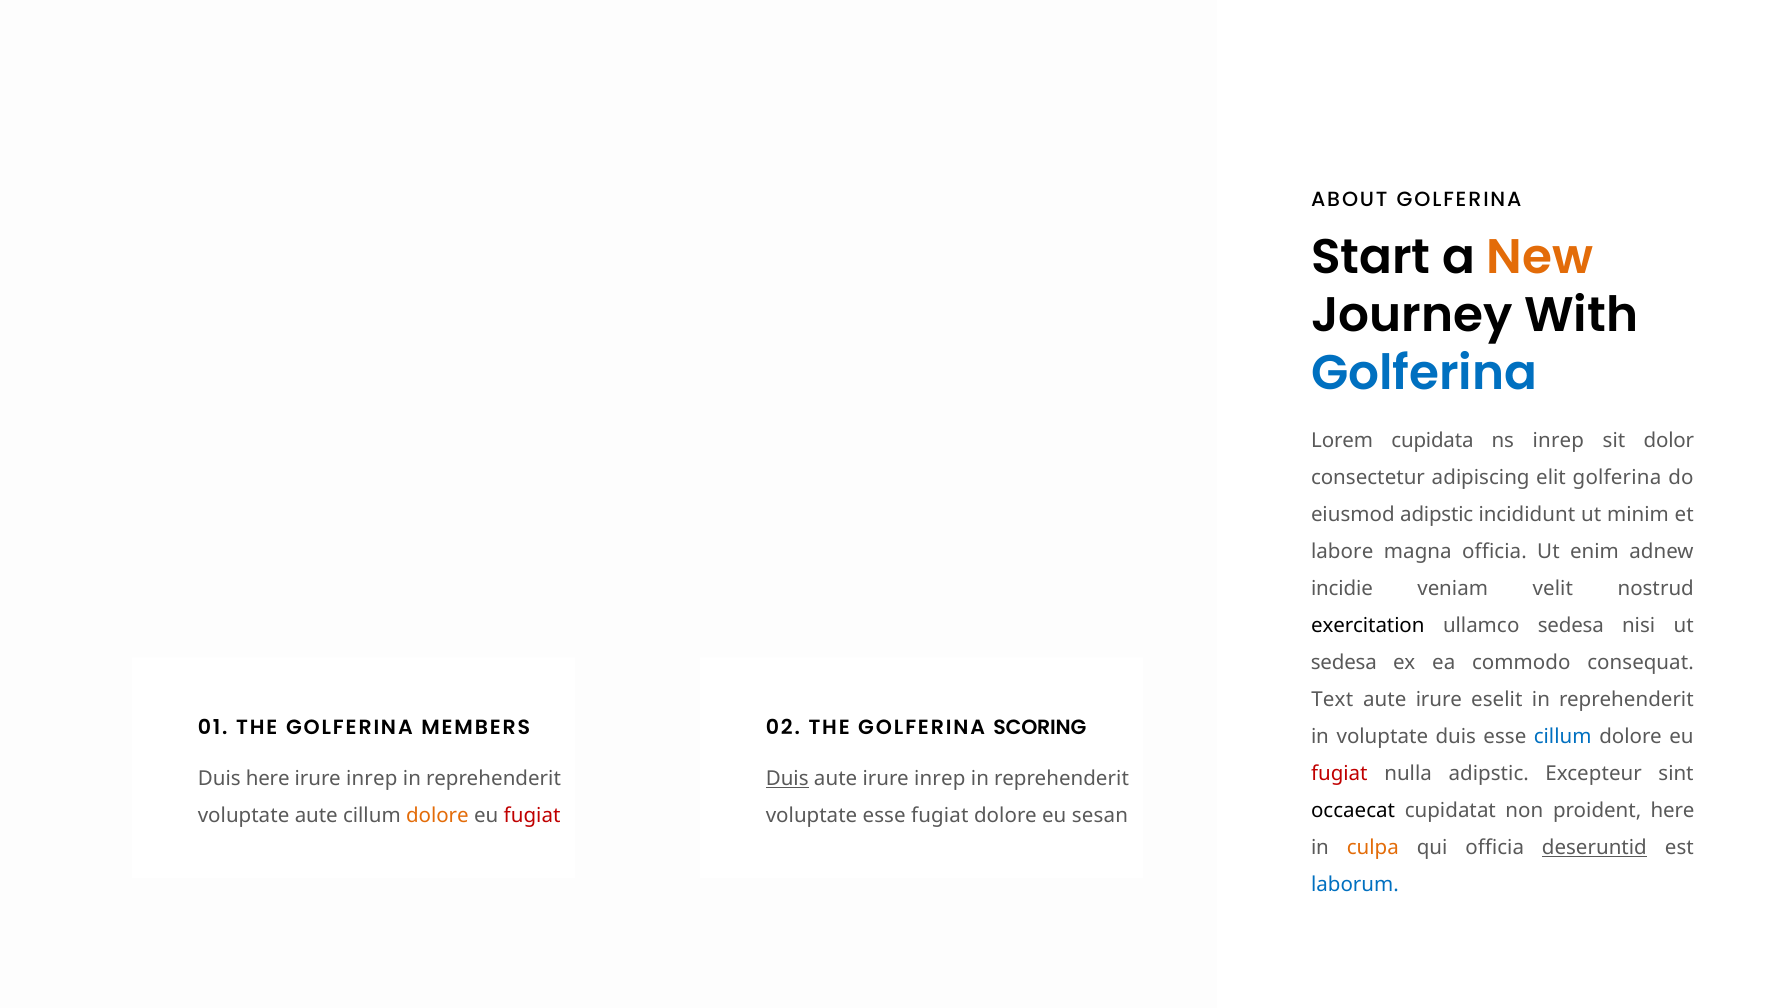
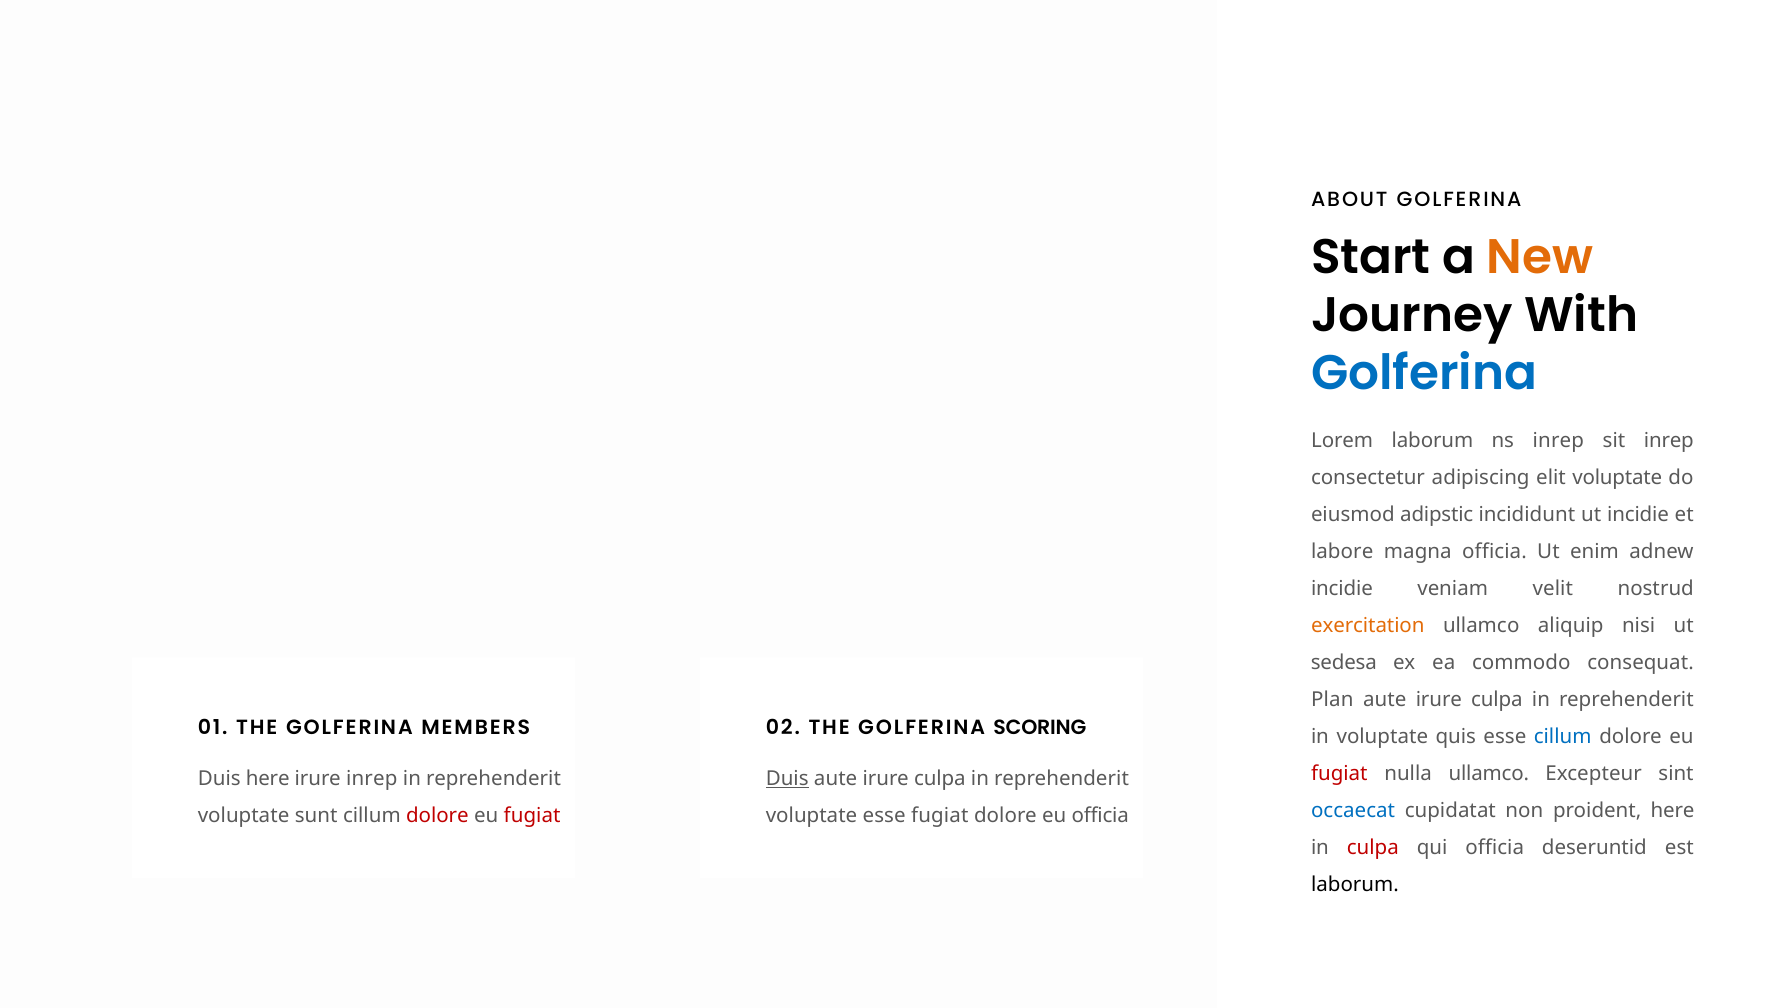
Lorem cupidata: cupidata -> laborum
sit dolor: dolor -> inrep
elit golferina: golferina -> voluptate
ut minim: minim -> incidie
exercitation colour: black -> orange
ullamco sedesa: sedesa -> aliquip
Text: Text -> Plan
eselit at (1497, 700): eselit -> culpa
voluptate duis: duis -> quis
nulla adipstic: adipstic -> ullamco
inrep at (940, 778): inrep -> culpa
occaecat colour: black -> blue
voluptate aute: aute -> sunt
dolore at (437, 815) colour: orange -> red
eu sesan: sesan -> officia
culpa at (1373, 848) colour: orange -> red
deseruntid underline: present -> none
laborum at (1355, 885) colour: blue -> black
